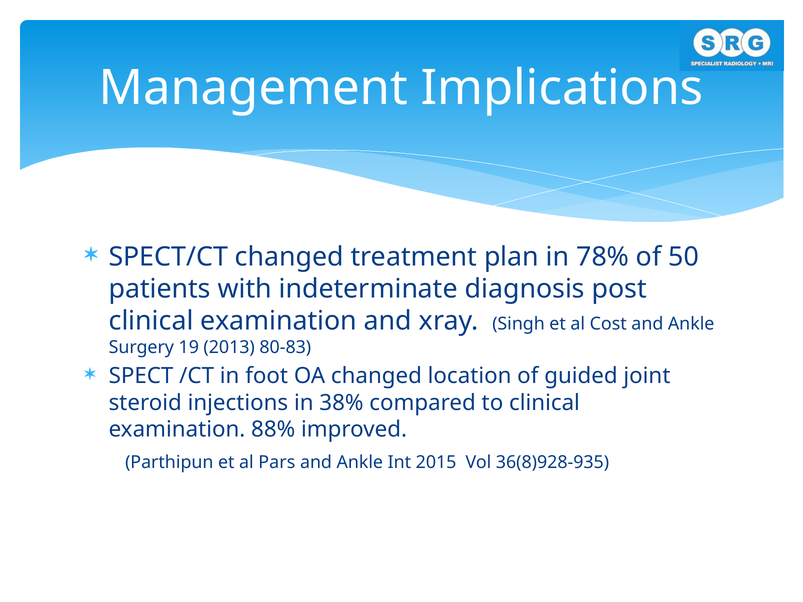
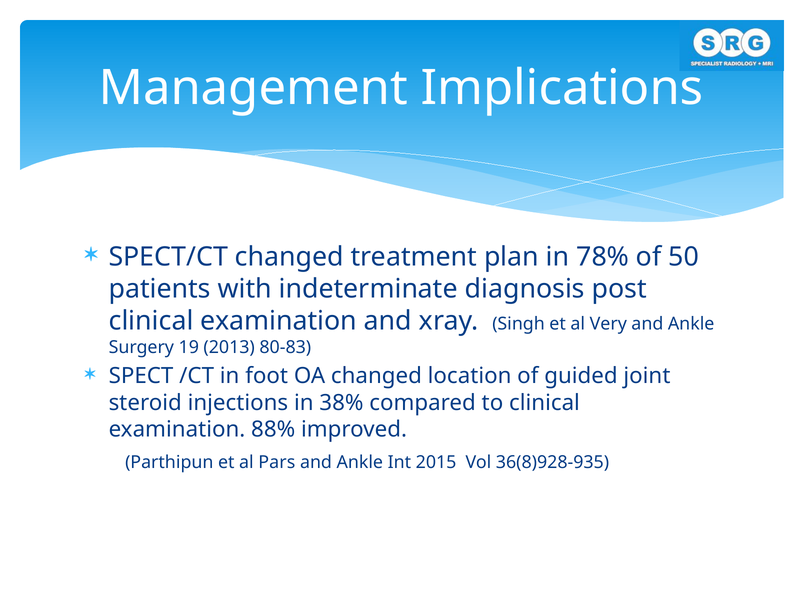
Cost: Cost -> Very
